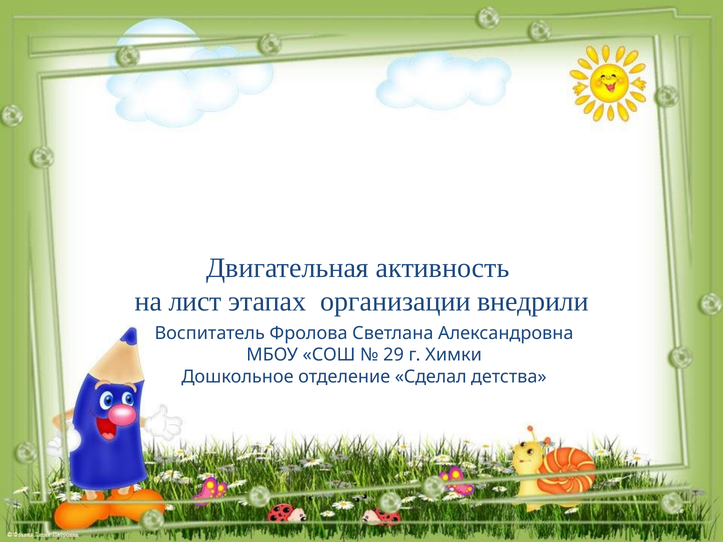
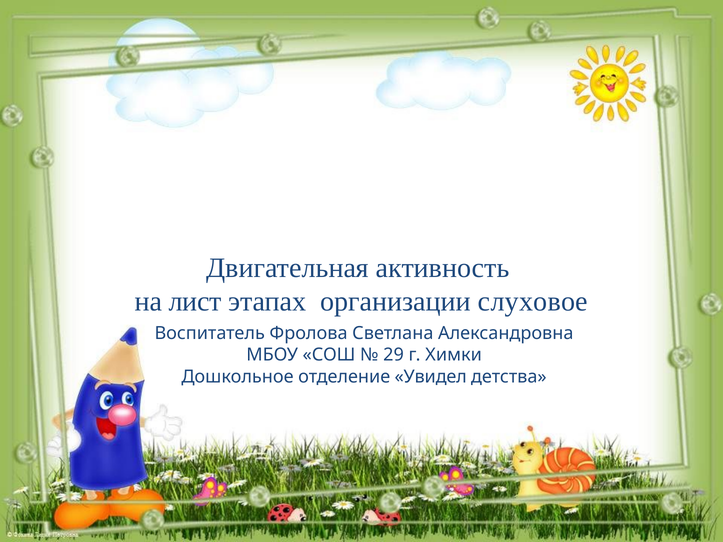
внедрили: внедрили -> слуховое
Сделал: Сделал -> Увидел
